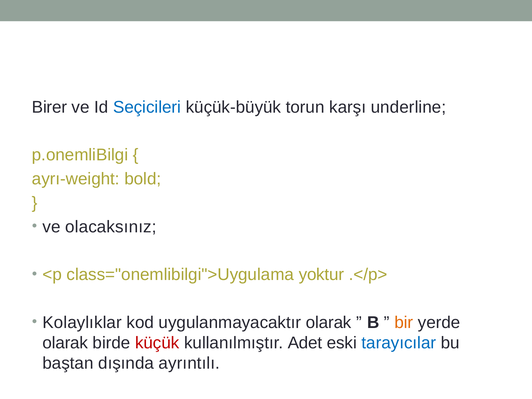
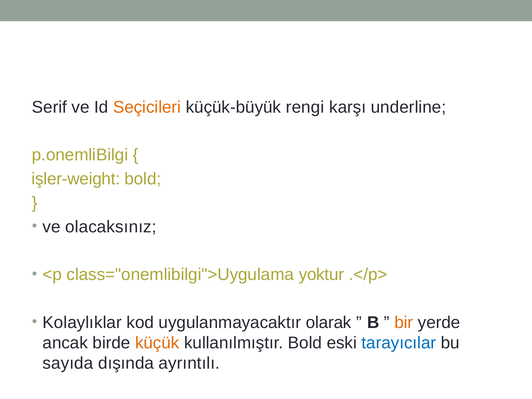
Birer: Birer -> Serif
Seçicileri colour: blue -> orange
torun: torun -> rengi
ayrı-weight: ayrı-weight -> işler-weight
olarak at (65, 343): olarak -> ancak
küçük colour: red -> orange
kullanılmıştır Adet: Adet -> Bold
baştan: baştan -> sayıda
